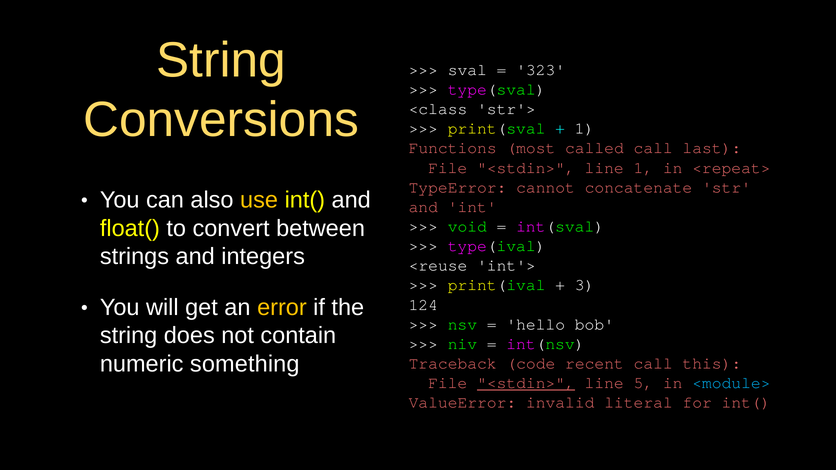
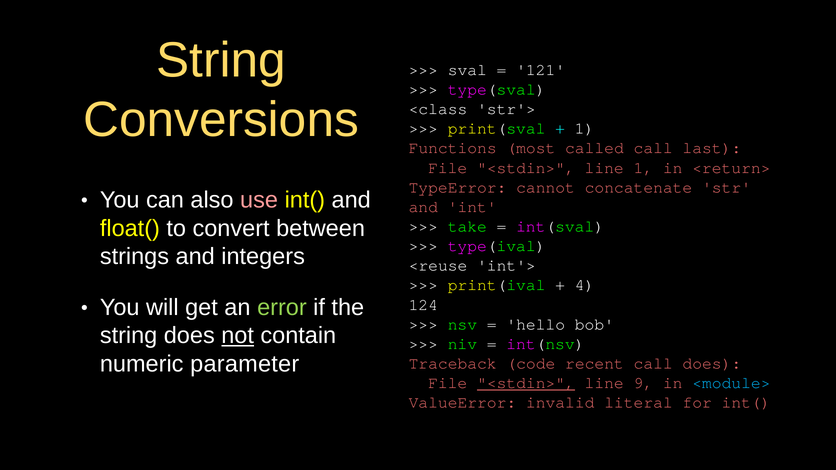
323: 323 -> 121
<repeat>: <repeat> -> <return>
use colour: yellow -> pink
void: void -> take
3: 3 -> 4
error colour: yellow -> light green
not underline: none -> present
something: something -> parameter
call this: this -> does
5: 5 -> 9
